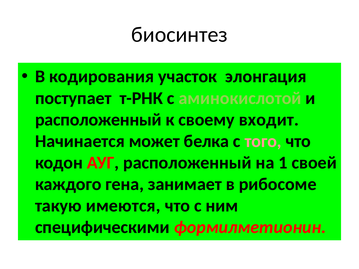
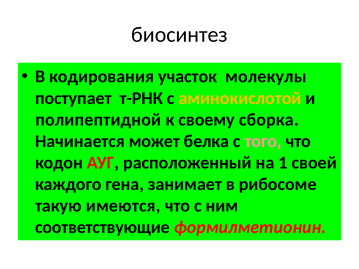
элонгация: элонгация -> молекулы
аминокислотой colour: light green -> yellow
расположенный at (98, 120): расположенный -> полипептидной
входит: входит -> сборка
специфическими: специфическими -> соответствующие
